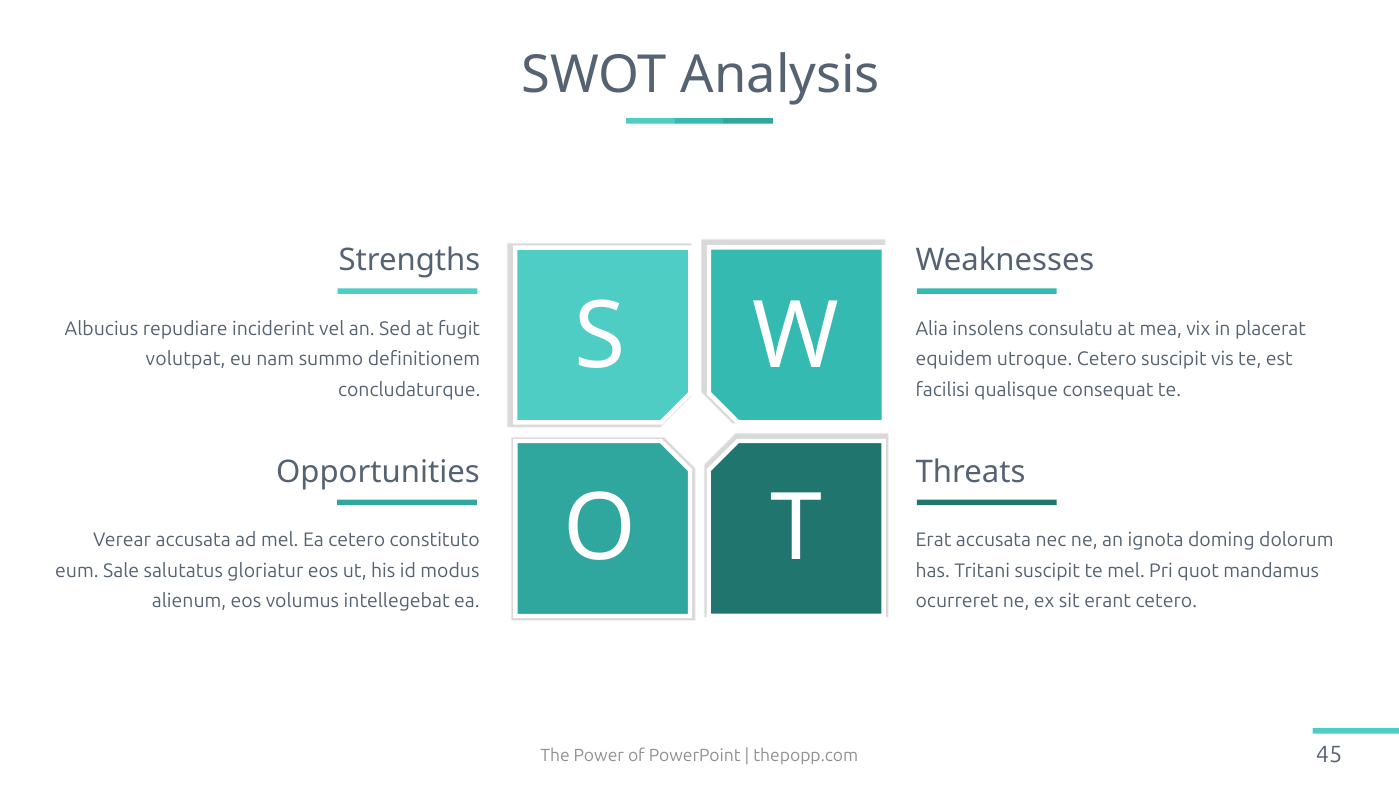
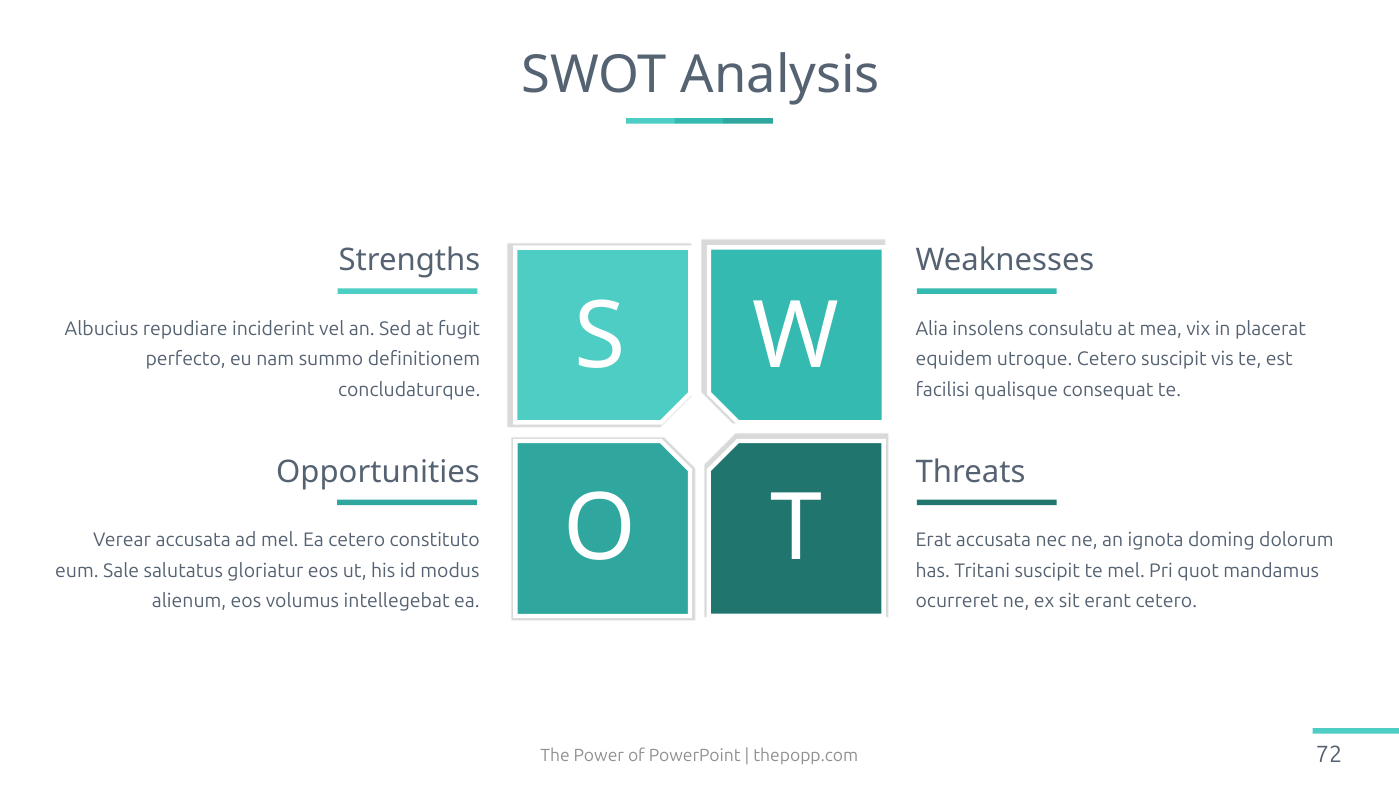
volutpat: volutpat -> perfecto
45: 45 -> 72
